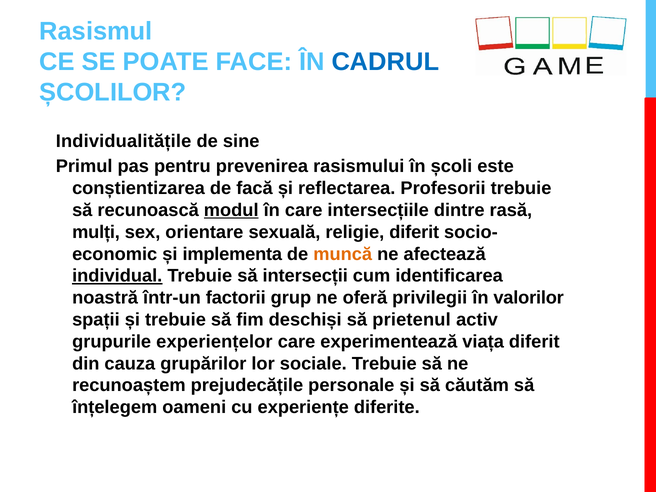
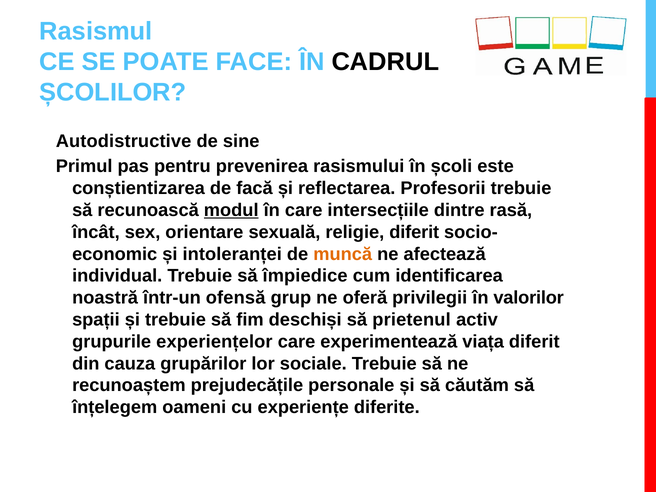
CADRUL colour: blue -> black
Individualitățile: Individualitățile -> Autodistructive
mulți: mulți -> încât
implementa: implementa -> intoleranței
individual underline: present -> none
intersecții: intersecții -> împiedice
factorii: factorii -> ofensă
